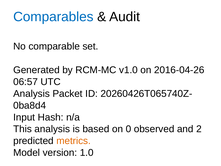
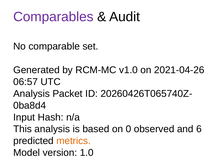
Comparables colour: blue -> purple
2016-04-26: 2016-04-26 -> 2021-04-26
2: 2 -> 6
